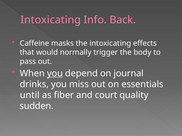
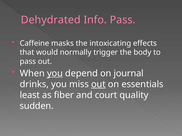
Intoxicating at (51, 20): Intoxicating -> Dehydrated
Info Back: Back -> Pass
out at (98, 85) underline: none -> present
until: until -> least
